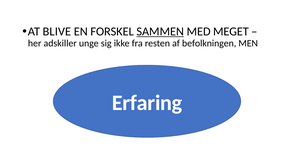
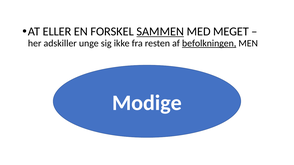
BLIVE: BLIVE -> ELLER
befolkningen underline: none -> present
Erfaring: Erfaring -> Modige
